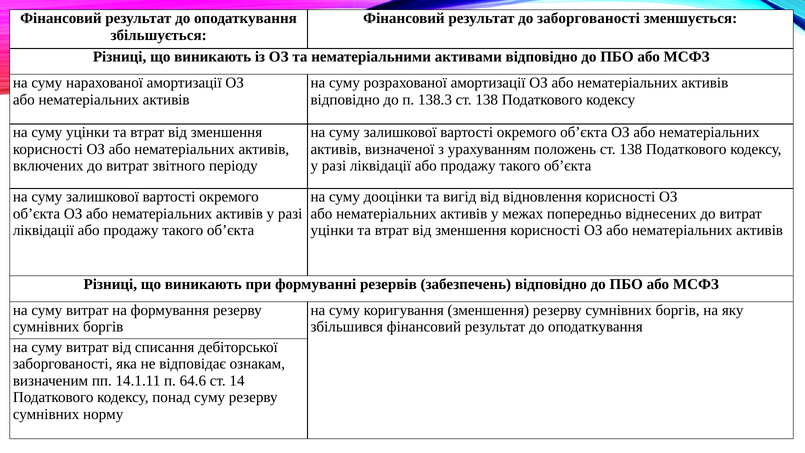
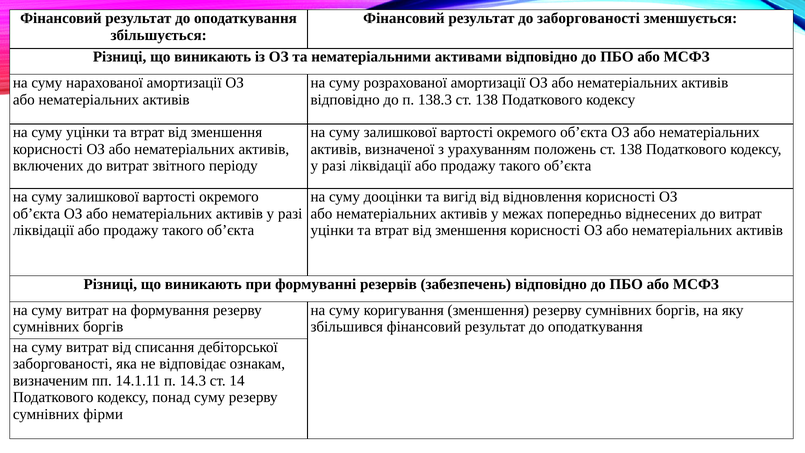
64.6: 64.6 -> 14.3
норму: норму -> фірми
